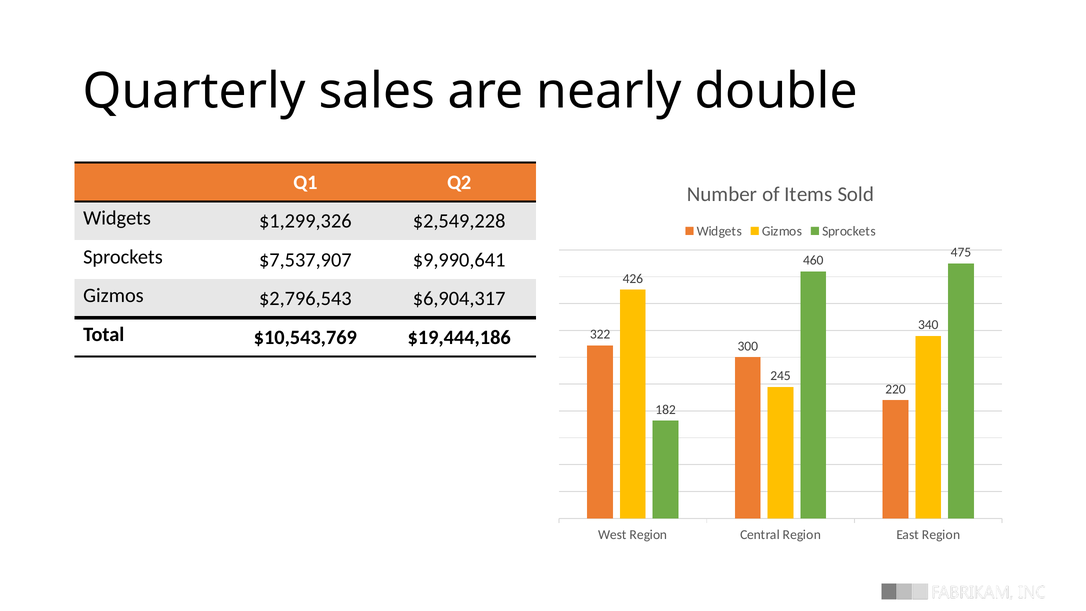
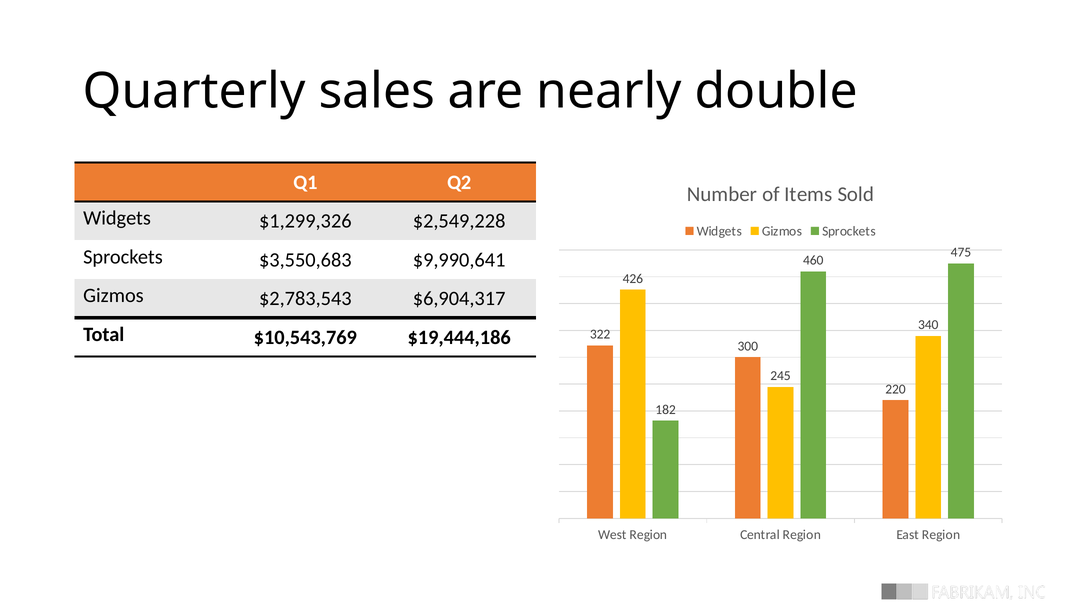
$7,537,907: $7,537,907 -> $3,550,683
$2,796,543: $2,796,543 -> $2,783,543
